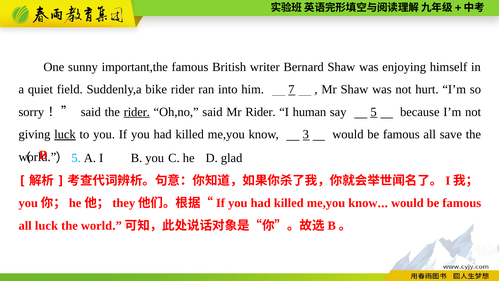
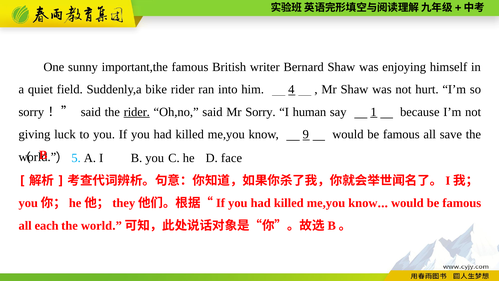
7: 7 -> 4
Mr Rider: Rider -> Sorry
5: 5 -> 1
luck at (65, 134) underline: present -> none
3: 3 -> 9
glad: glad -> face
all luck: luck -> each
